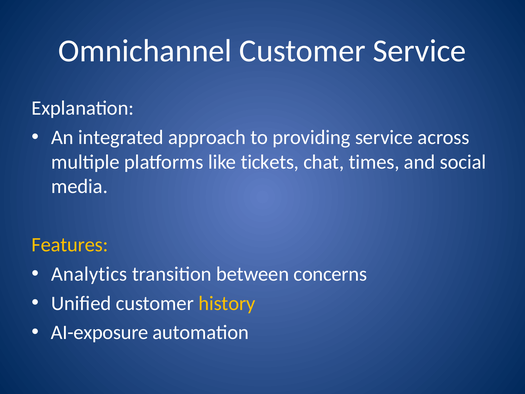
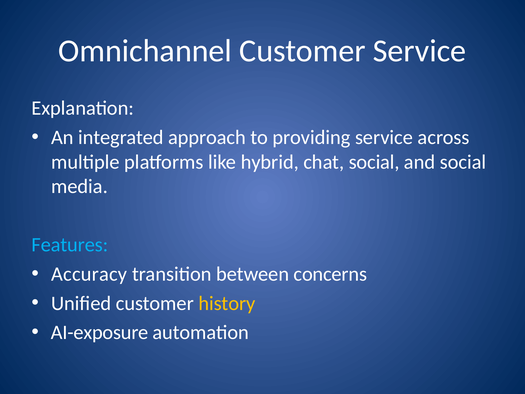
tickets: tickets -> hybrid
chat times: times -> social
Features colour: yellow -> light blue
Analytics: Analytics -> Accuracy
